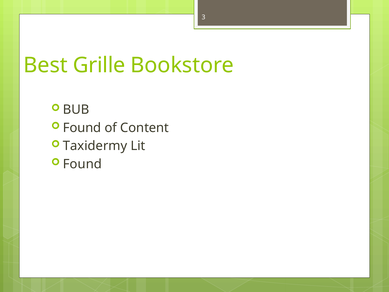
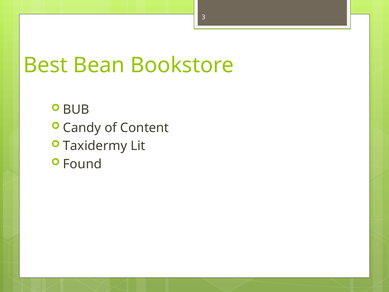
Grille: Grille -> Bean
Found at (82, 128): Found -> Candy
